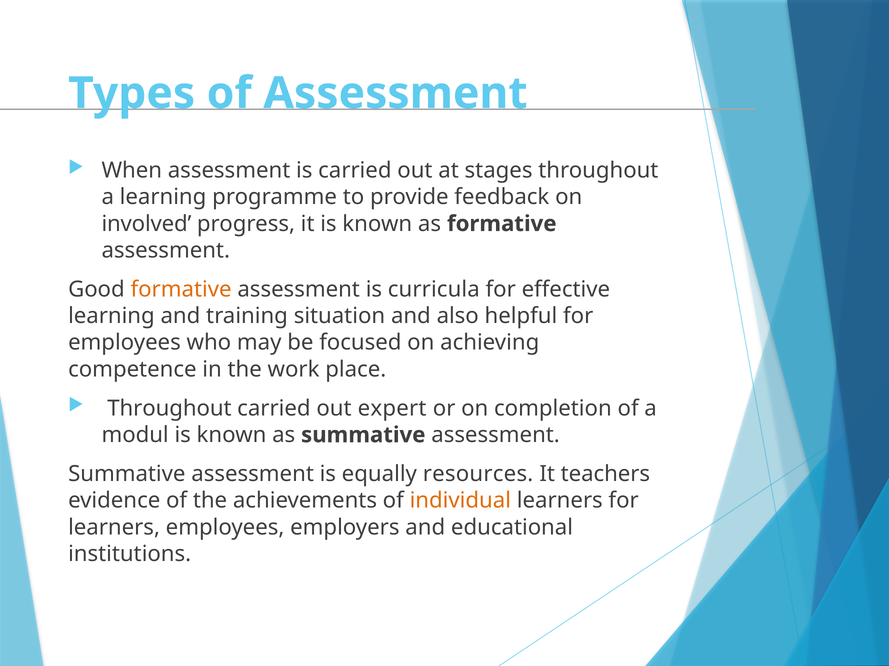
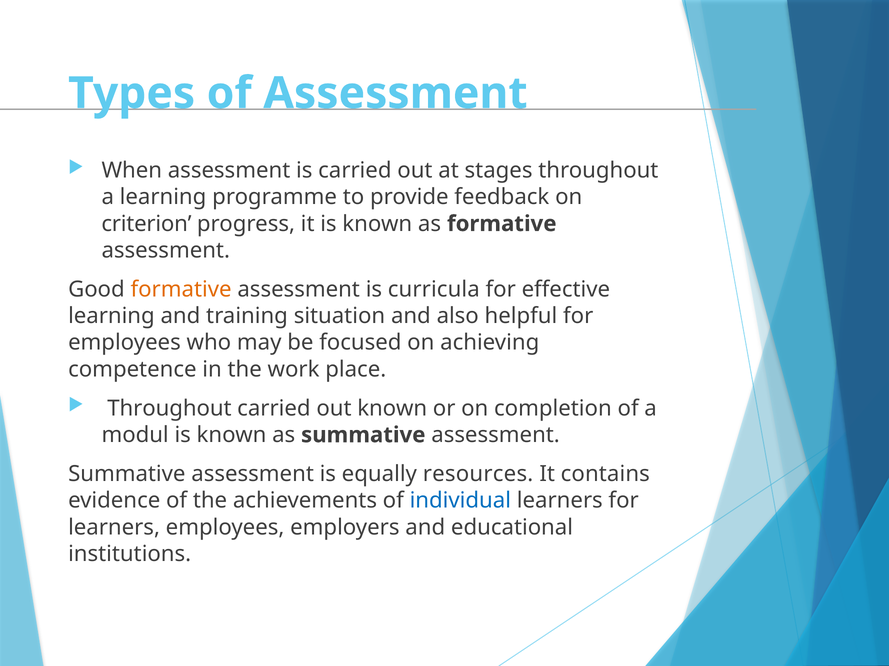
involved: involved -> criterion
out expert: expert -> known
teachers: teachers -> contains
individual colour: orange -> blue
